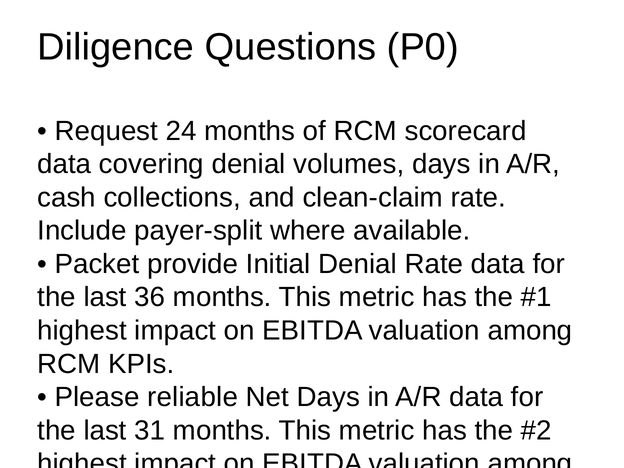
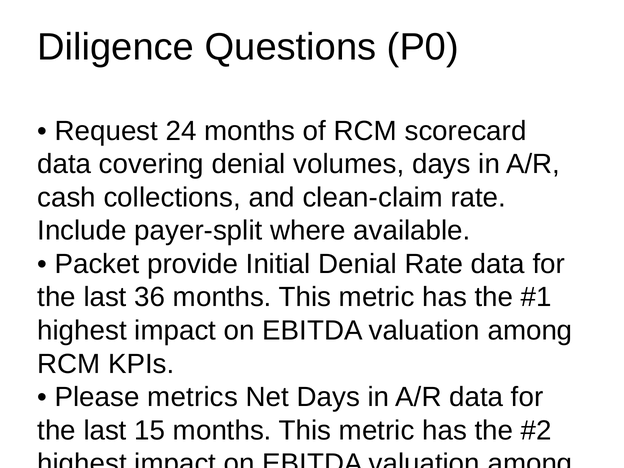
reliable: reliable -> metrics
31: 31 -> 15
